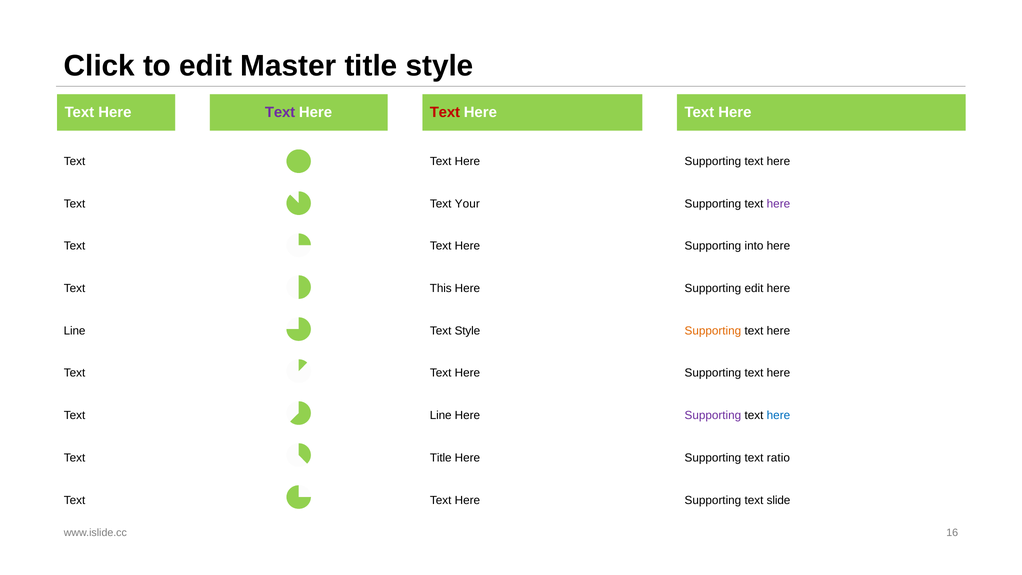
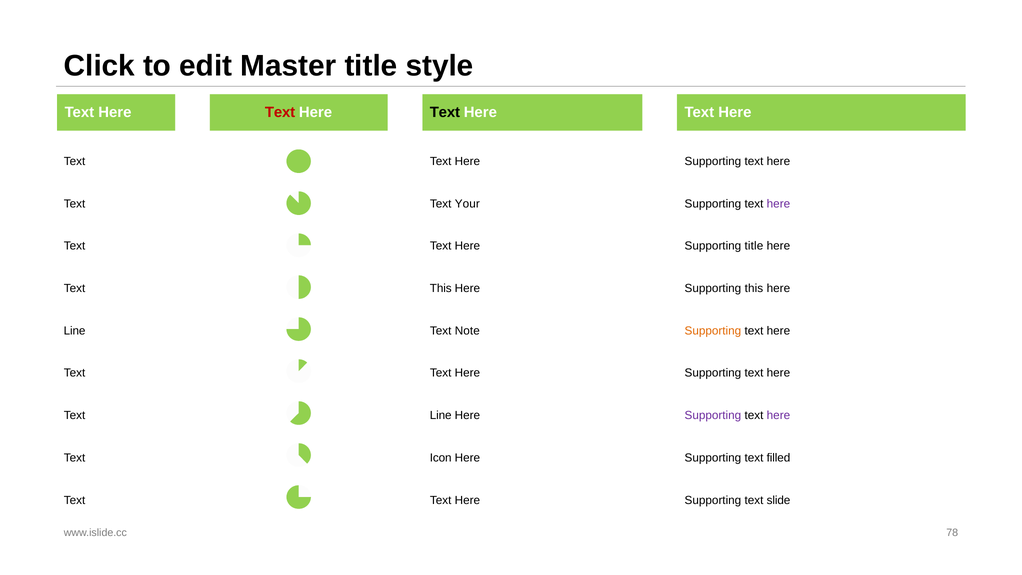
Text at (280, 112) colour: purple -> red
Text at (445, 112) colour: red -> black
Supporting into: into -> title
Supporting edit: edit -> this
Text Style: Style -> Note
here at (778, 415) colour: blue -> purple
Title at (441, 458): Title -> Icon
ratio: ratio -> filled
16: 16 -> 78
